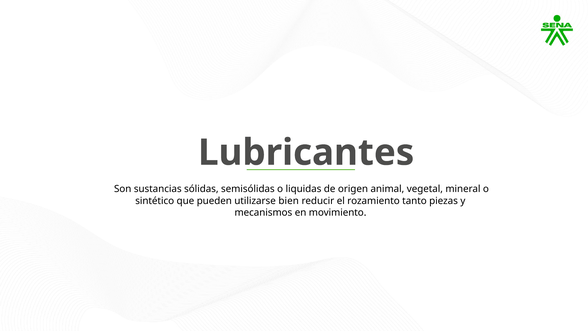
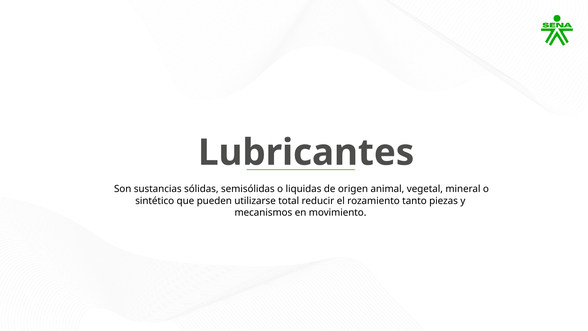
bien: bien -> total
